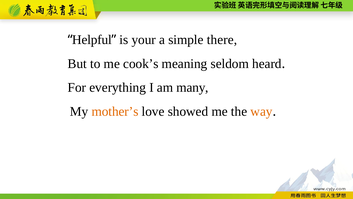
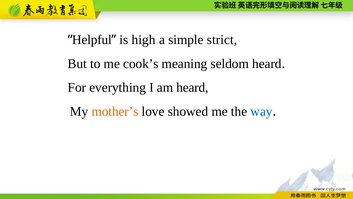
your: your -> high
there: there -> strict
am many: many -> heard
way colour: orange -> blue
